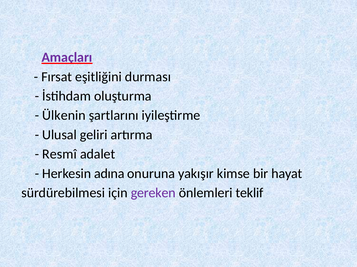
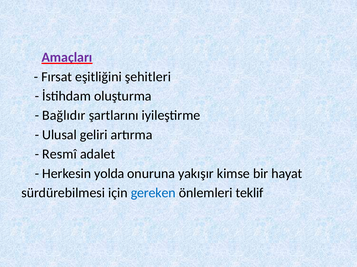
durması: durması -> şehitleri
Ülkenin: Ülkenin -> Bağlıdır
adına: adına -> yolda
gereken colour: purple -> blue
